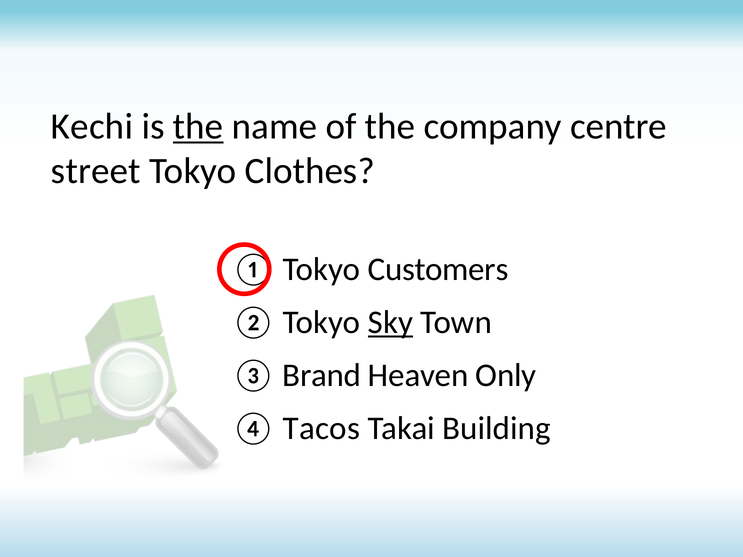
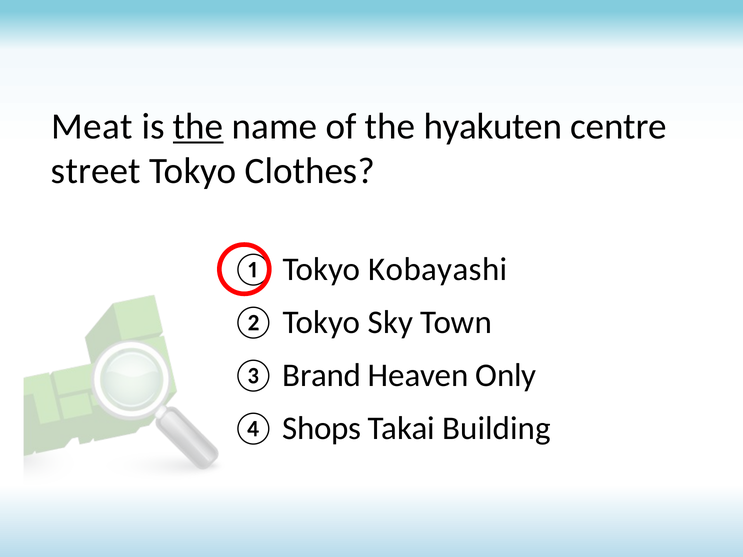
Kechi: Kechi -> Meat
company: company -> hyakuten
Customers: Customers -> Kobayashi
Sky underline: present -> none
Tacos: Tacos -> Shops
